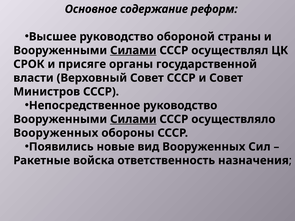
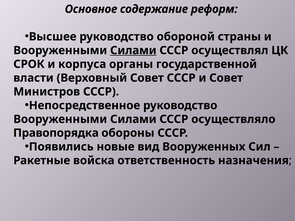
присяге: присяге -> корпуса
Силами at (133, 119) underline: present -> none
Вооруженных at (56, 133): Вооруженных -> Правопорядка
